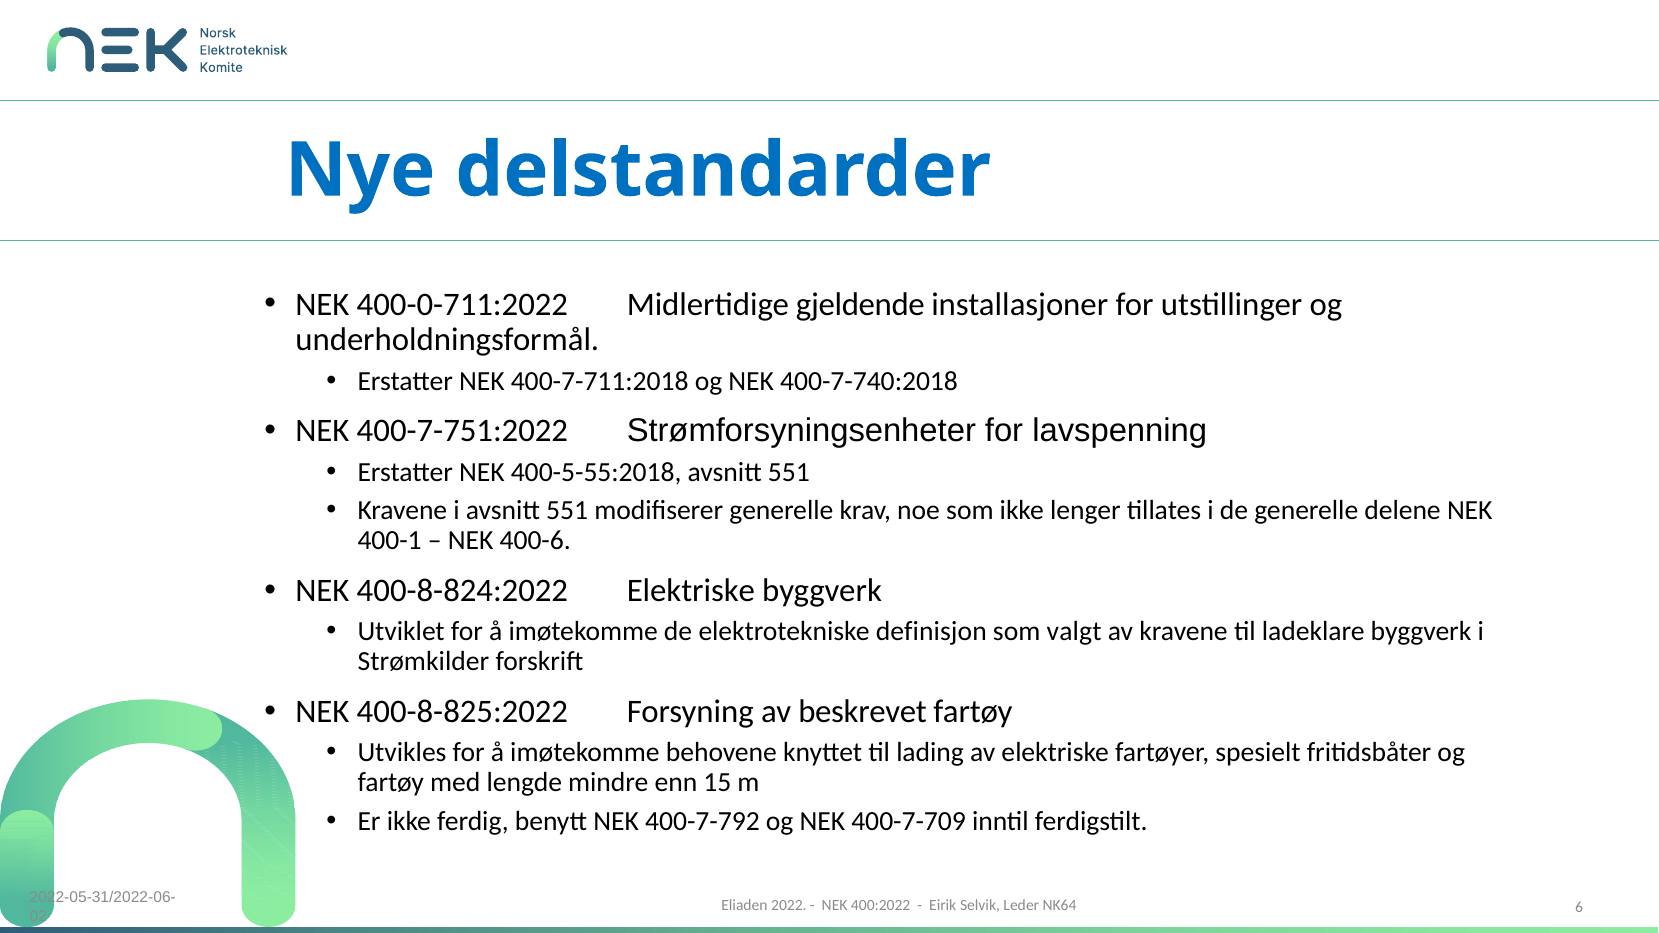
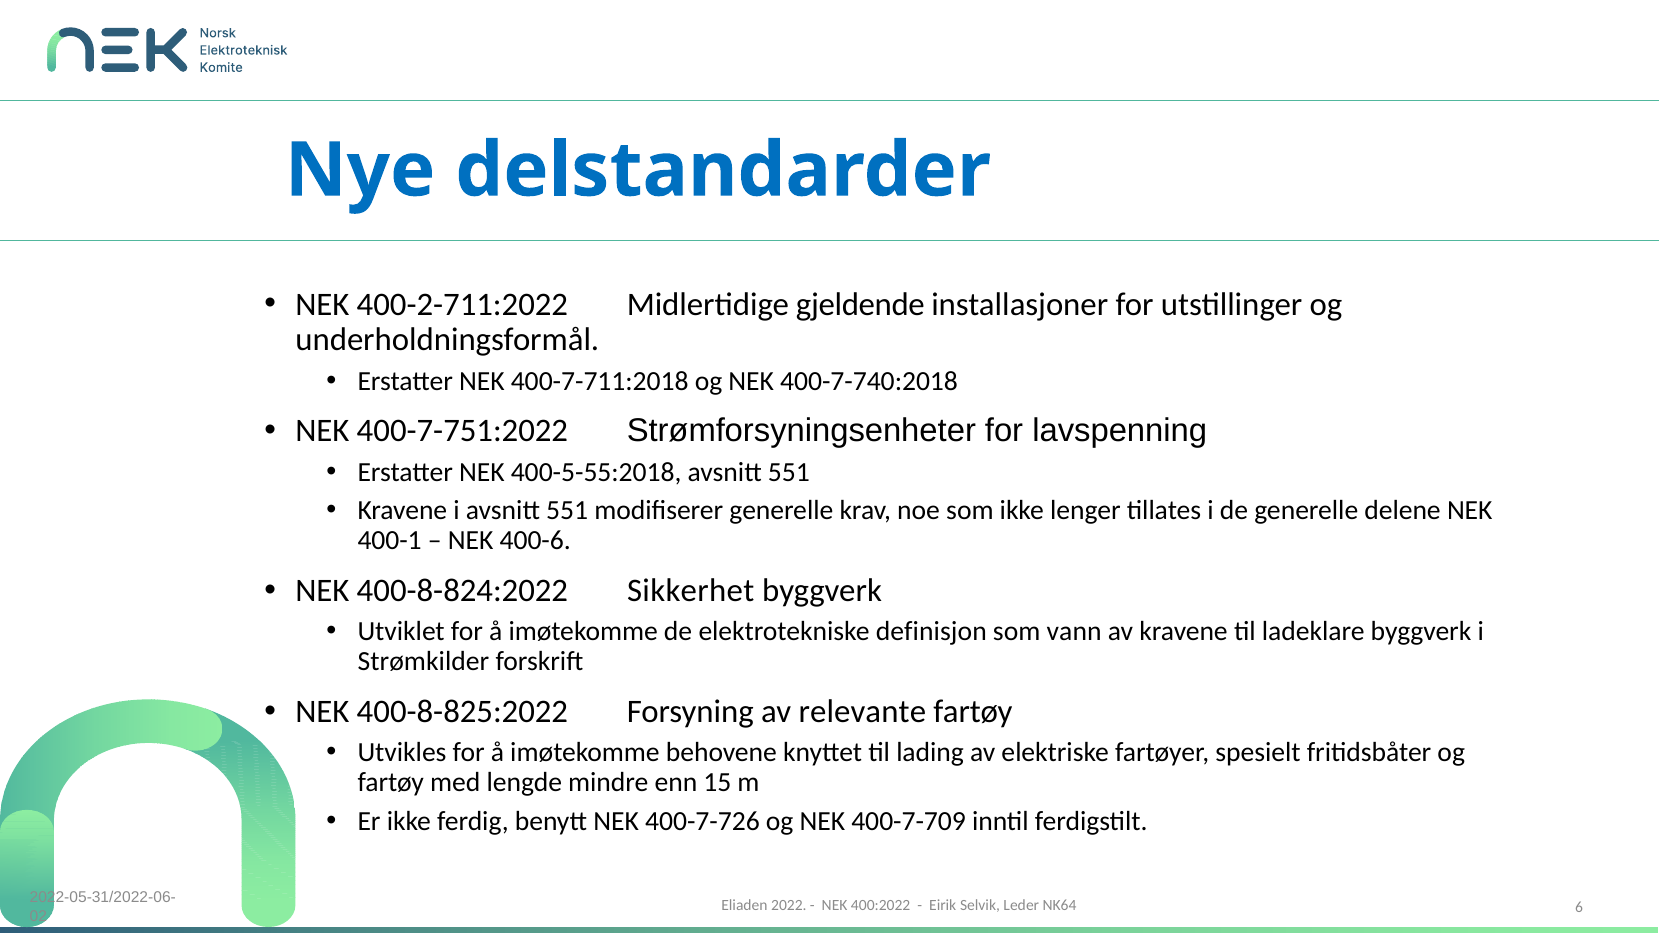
400-0-711:2022: 400-0-711:2022 -> 400-2-711:2022
400-8-824:2022 Elektriske: Elektriske -> Sikkerhet
valgt: valgt -> vann
beskrevet: beskrevet -> relevante
400-7-792: 400-7-792 -> 400-7-726
